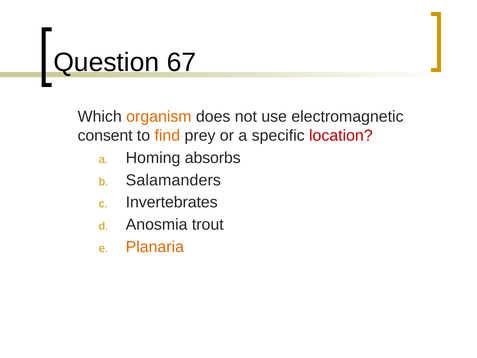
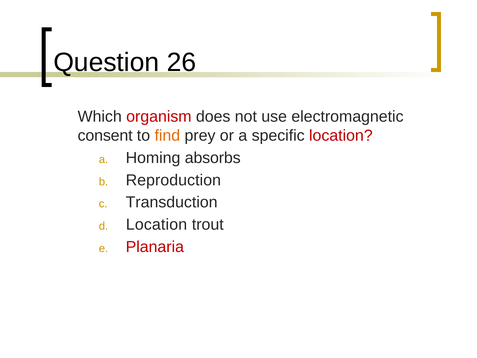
67: 67 -> 26
organism colour: orange -> red
Salamanders: Salamanders -> Reproduction
Invertebrates: Invertebrates -> Transduction
Anosmia at (157, 224): Anosmia -> Location
Planaria colour: orange -> red
